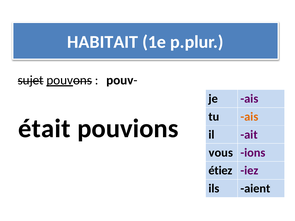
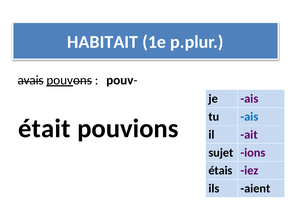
sujet: sujet -> avais
ais at (249, 117) colour: orange -> blue
vous: vous -> sujet
étiez: étiez -> étais
